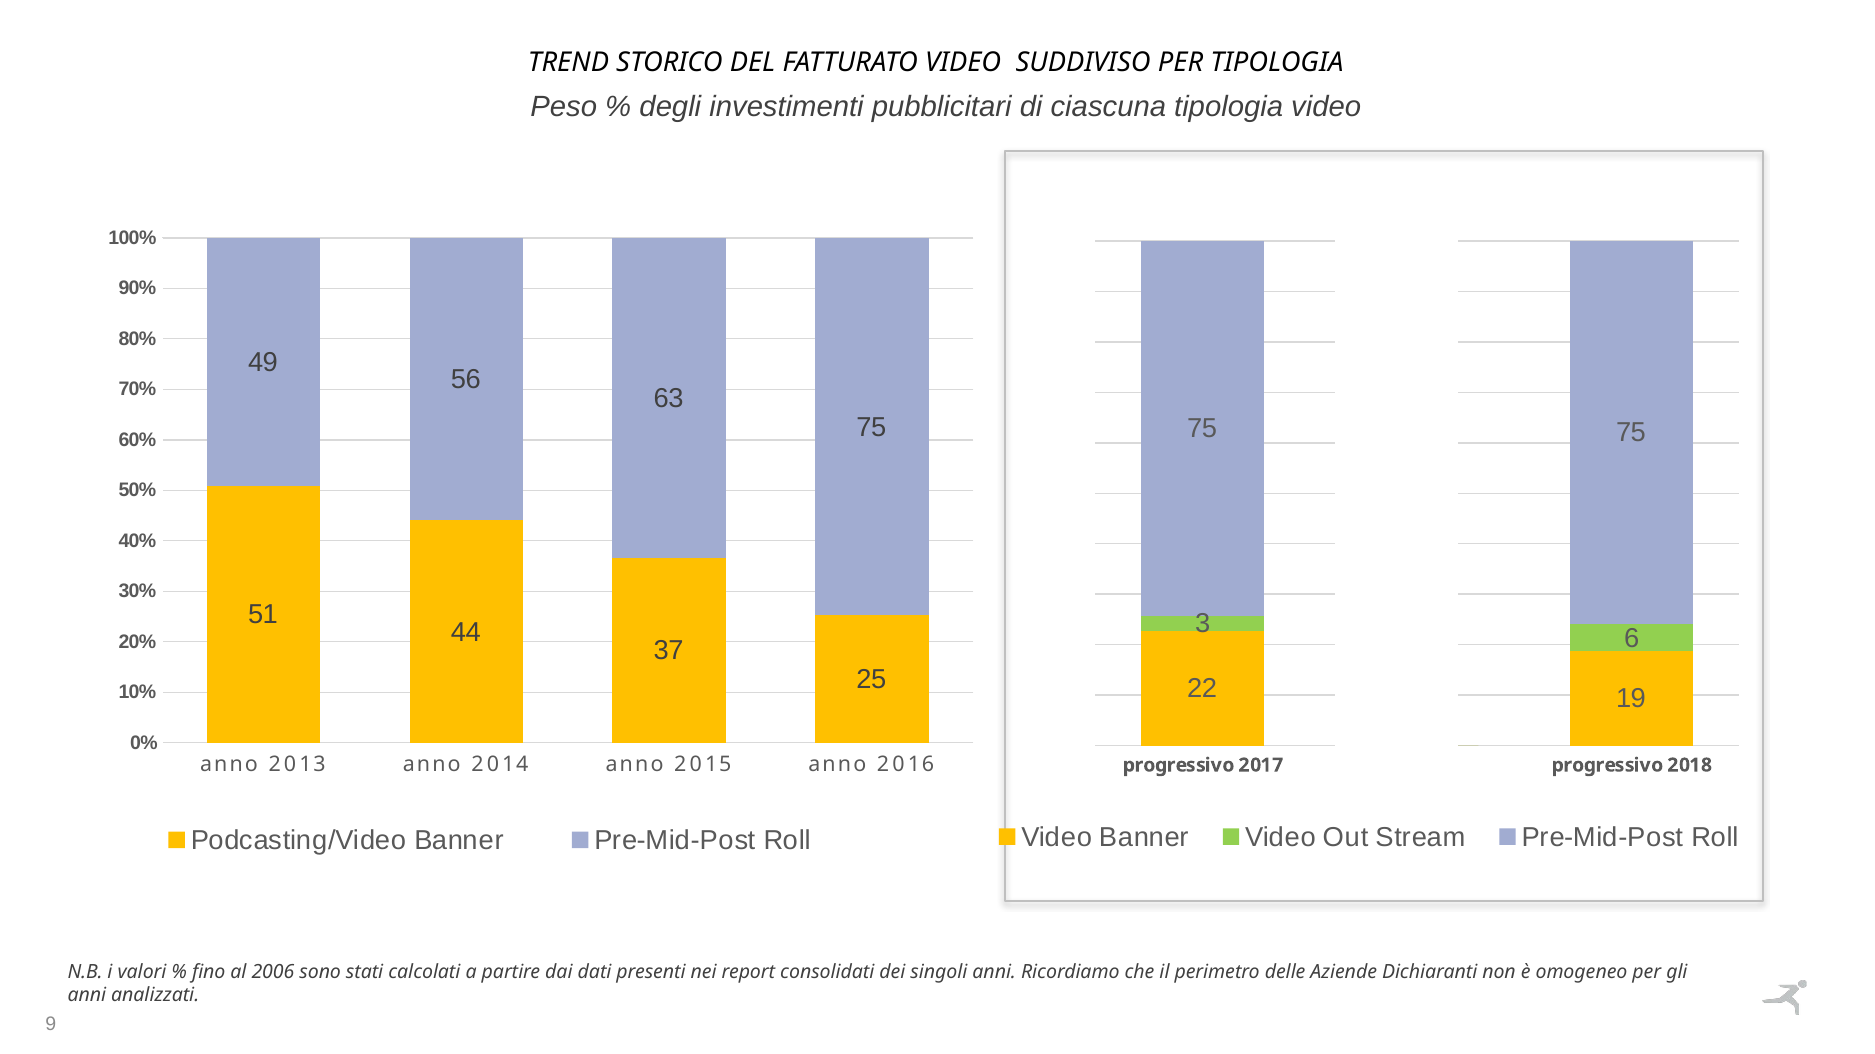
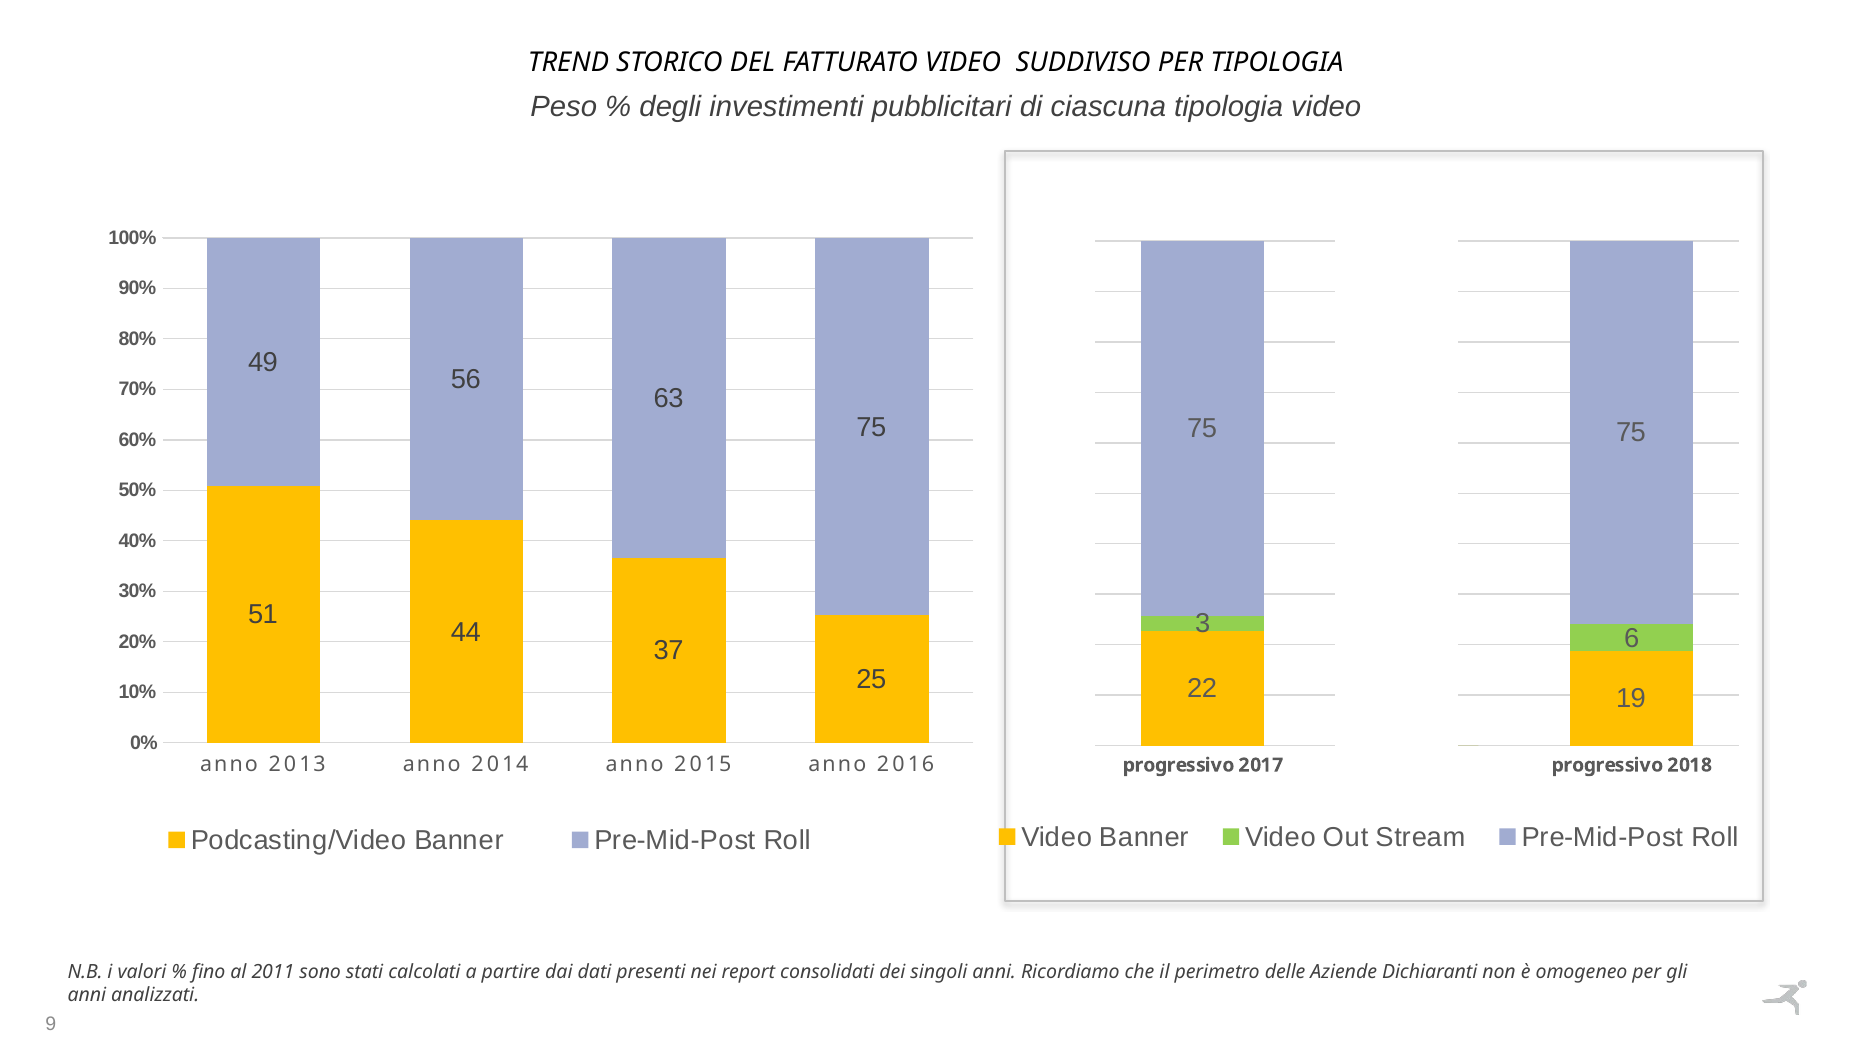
2006: 2006 -> 2011
